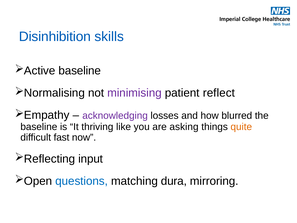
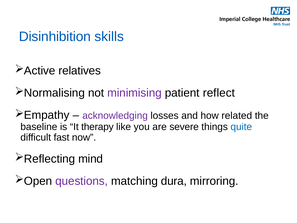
baseline at (80, 71): baseline -> relatives
blurred: blurred -> related
thriving: thriving -> therapy
asking: asking -> severe
quite colour: orange -> blue
input: input -> mind
questions colour: blue -> purple
